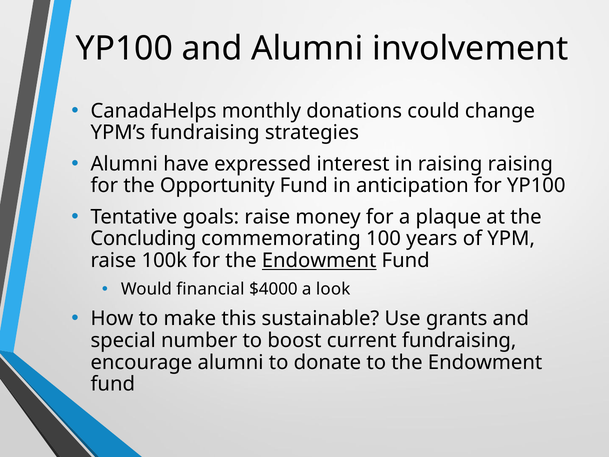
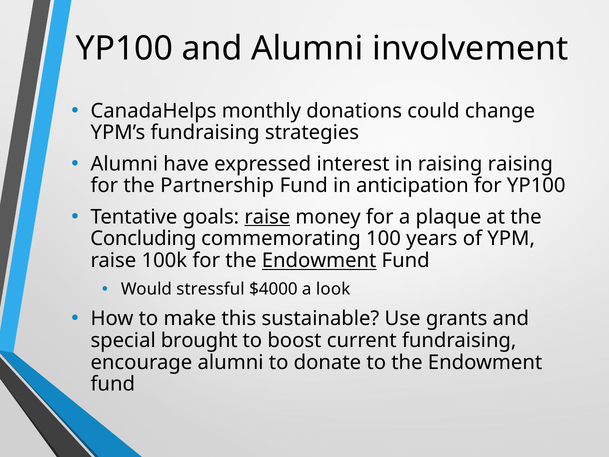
Opportunity: Opportunity -> Partnership
raise at (267, 217) underline: none -> present
financial: financial -> stressful
number: number -> brought
